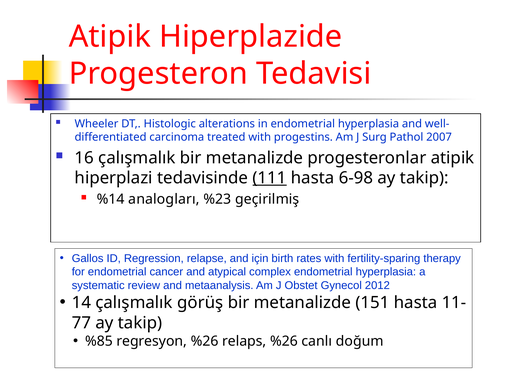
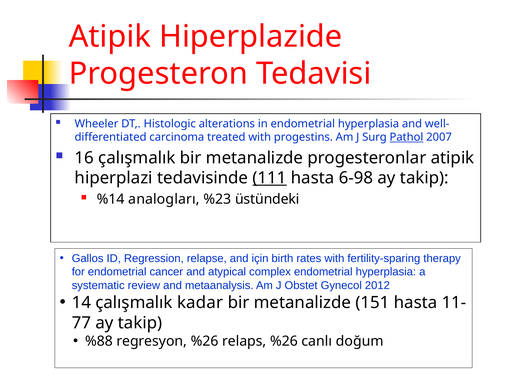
Pathol underline: none -> present
geçirilmiş: geçirilmiş -> üstündeki
görüş: görüş -> kadar
%85: %85 -> %88
